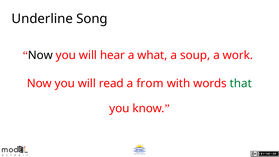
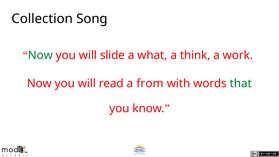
Underline: Underline -> Collection
Now at (40, 55) colour: black -> green
hear: hear -> slide
soup: soup -> think
